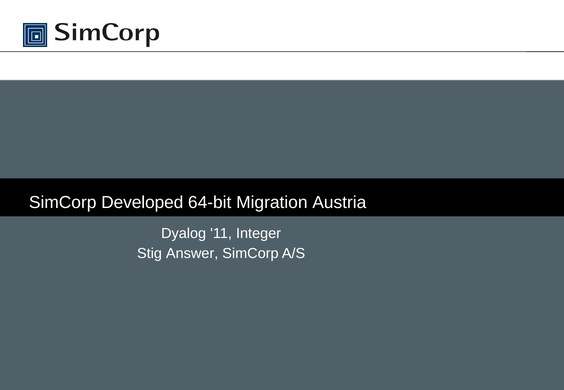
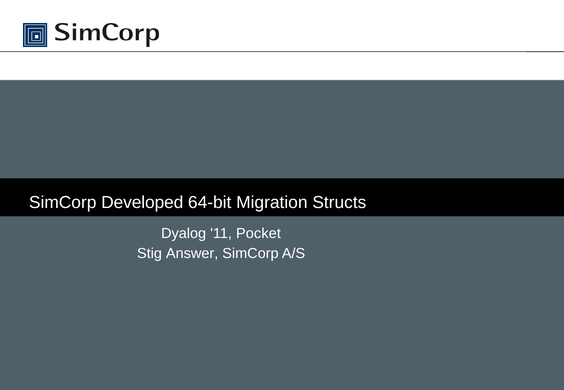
Austria: Austria -> Structs
Integer: Integer -> Pocket
